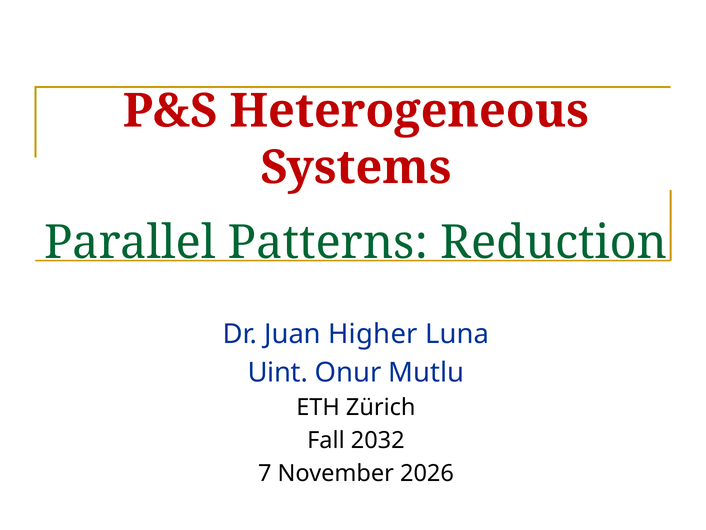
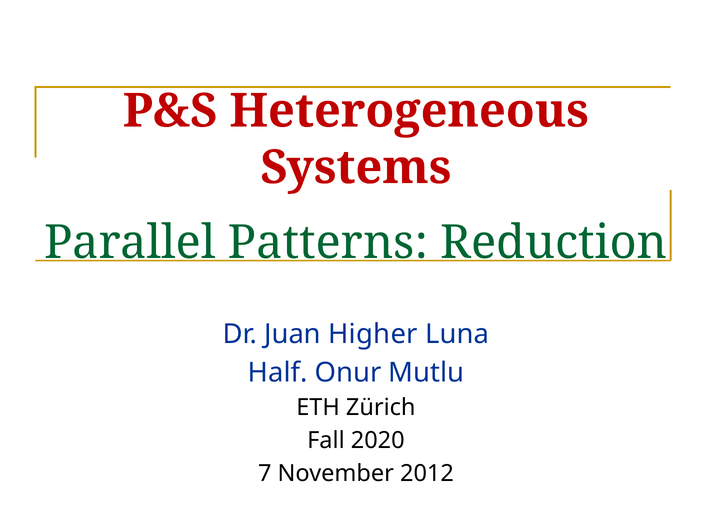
Uint: Uint -> Half
2032: 2032 -> 2020
2026: 2026 -> 2012
